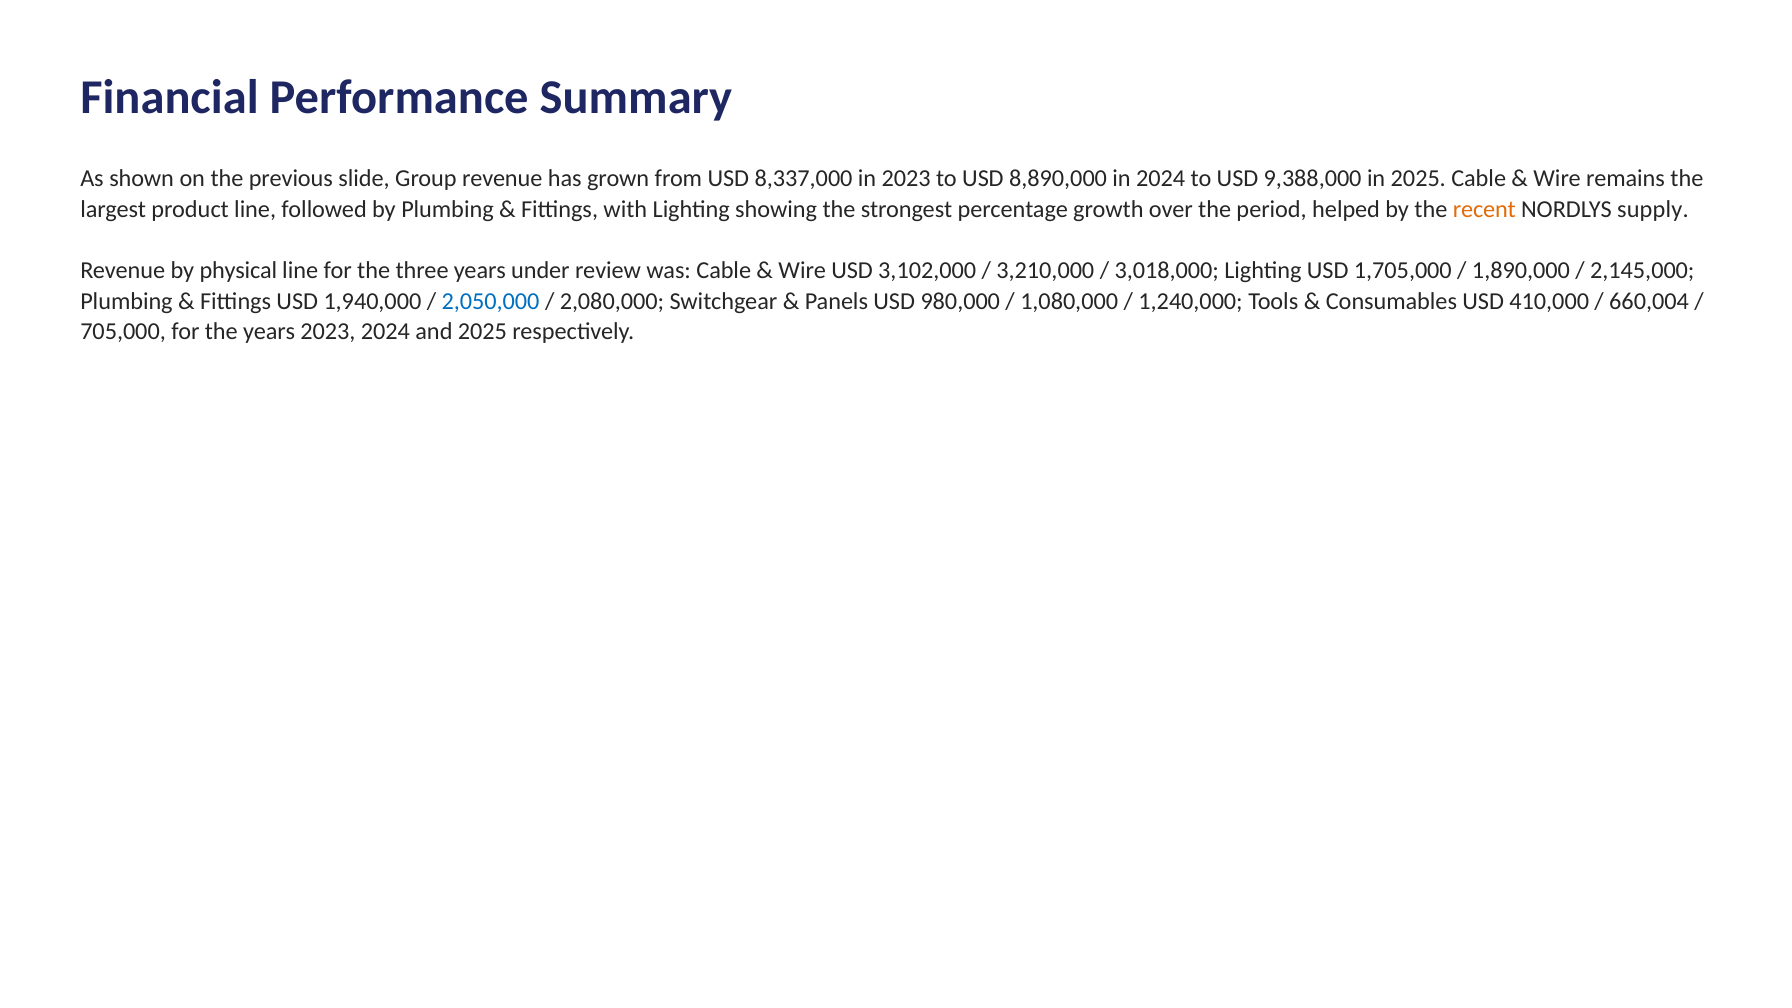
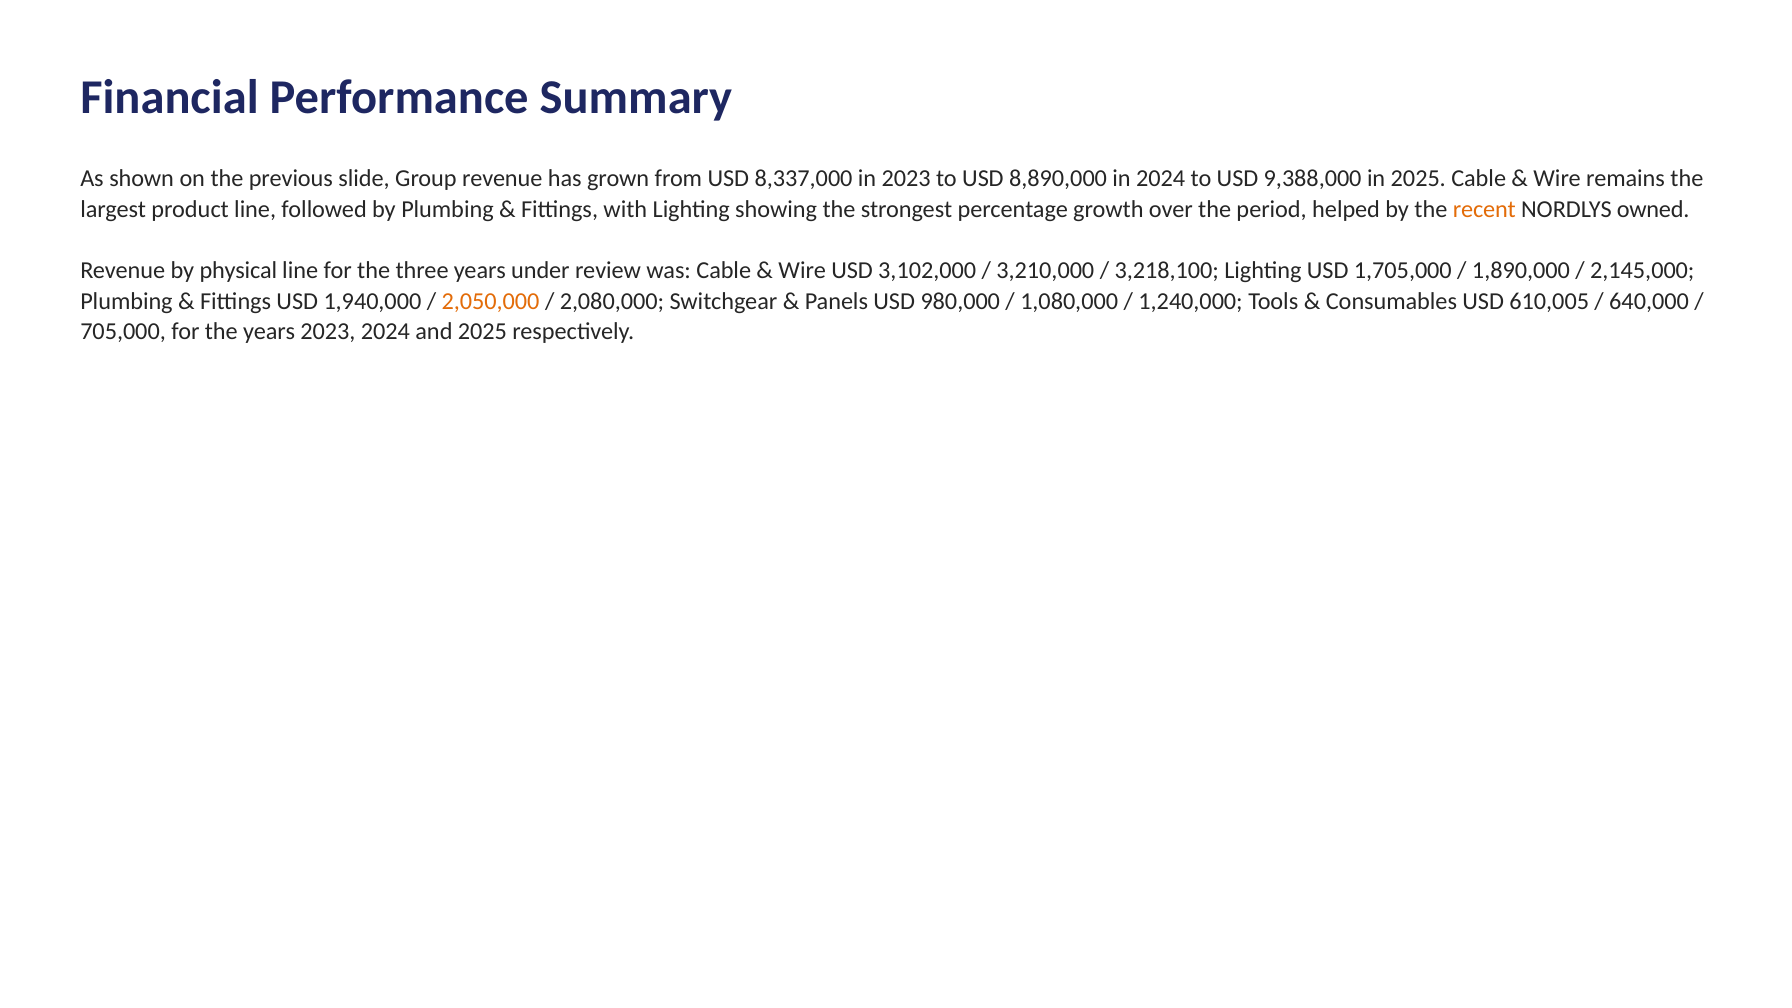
supply: supply -> owned
3,018,000: 3,018,000 -> 3,218,100
2,050,000 colour: blue -> orange
410,000: 410,000 -> 610,005
660,004: 660,004 -> 640,000
